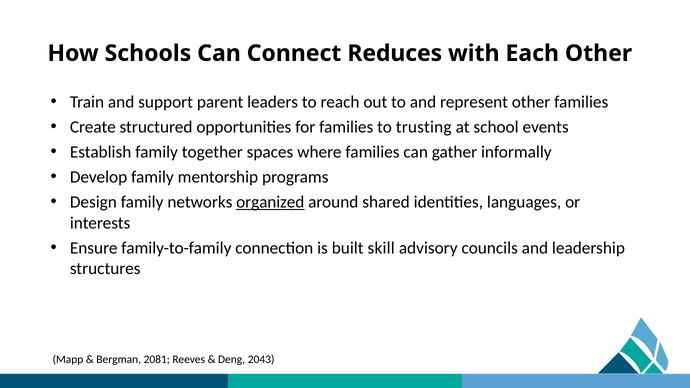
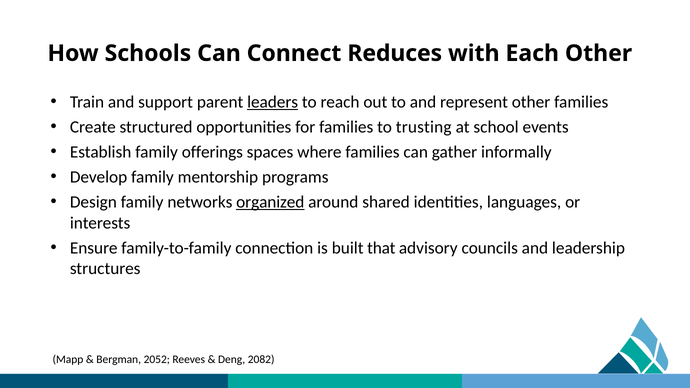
leaders underline: none -> present
together: together -> offerings
skill: skill -> that
2081: 2081 -> 2052
2043: 2043 -> 2082
